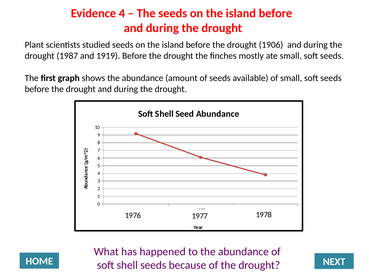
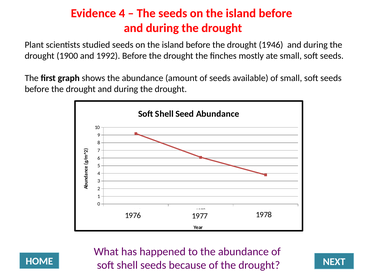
1906: 1906 -> 1946
1987: 1987 -> 1900
1919: 1919 -> 1992
